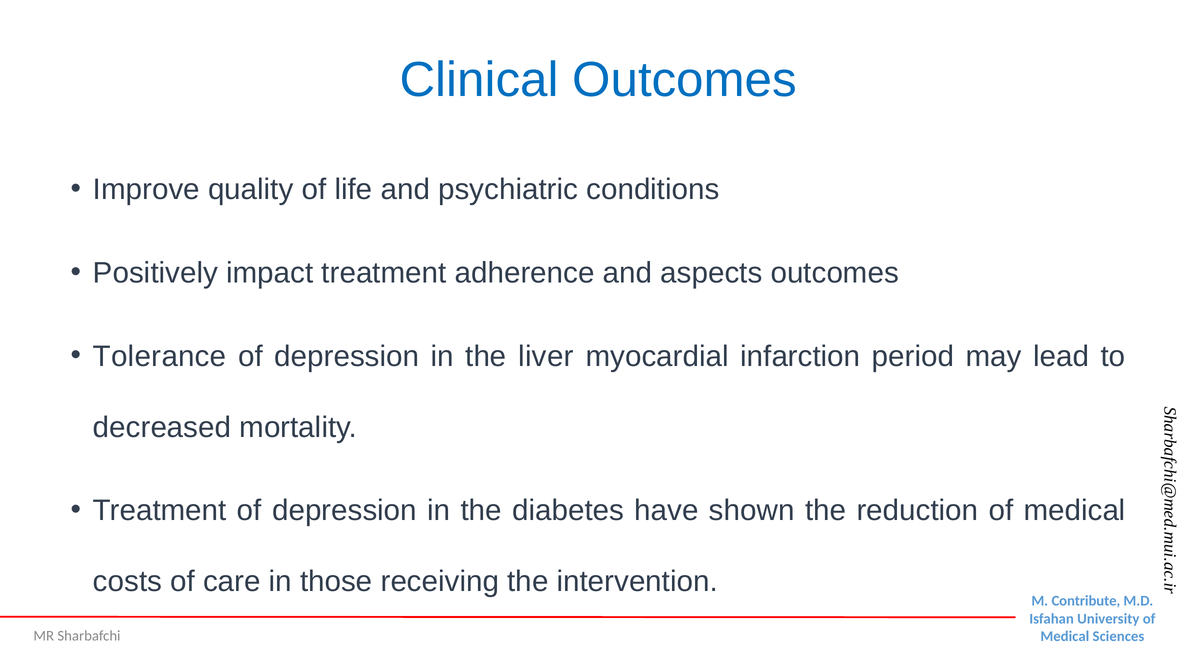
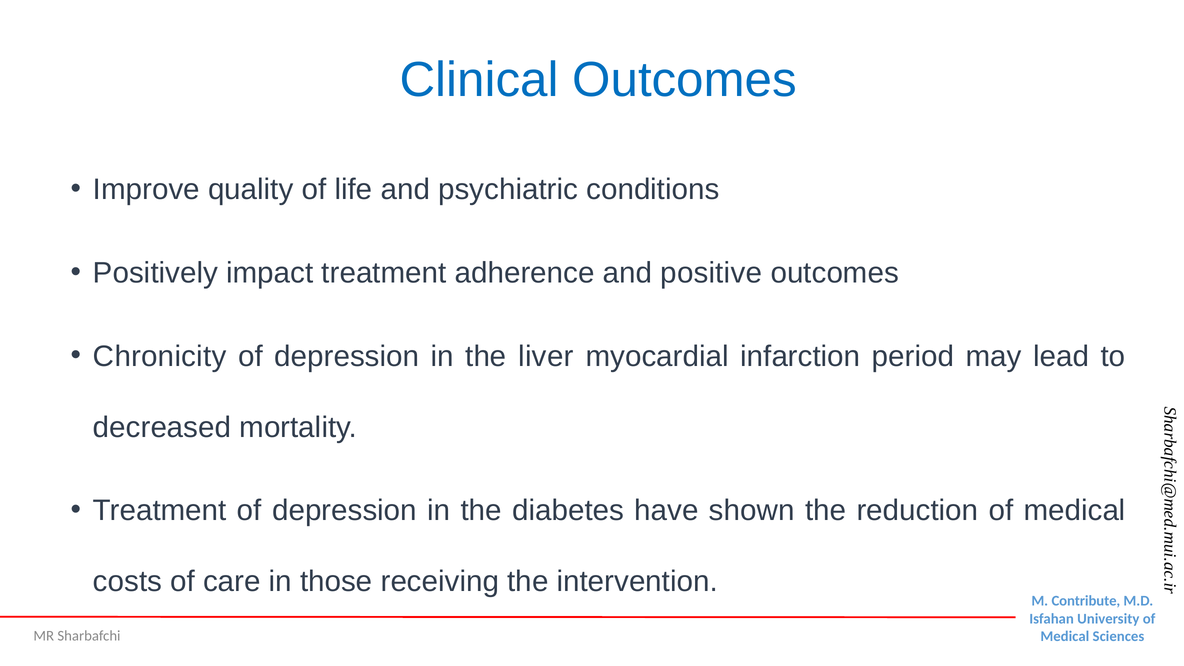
aspects: aspects -> positive
Tolerance: Tolerance -> Chronicity
